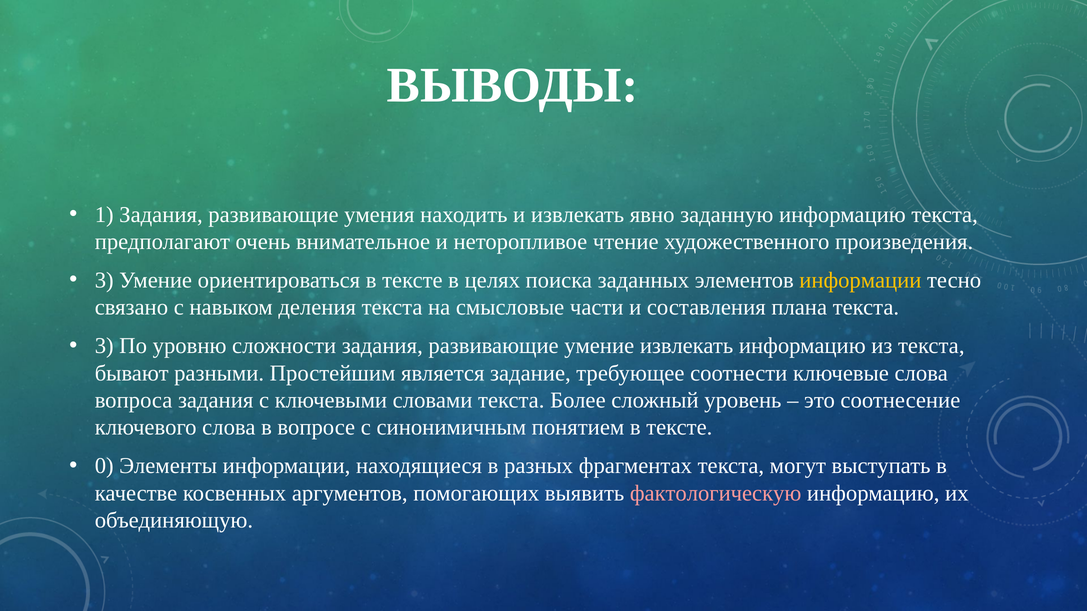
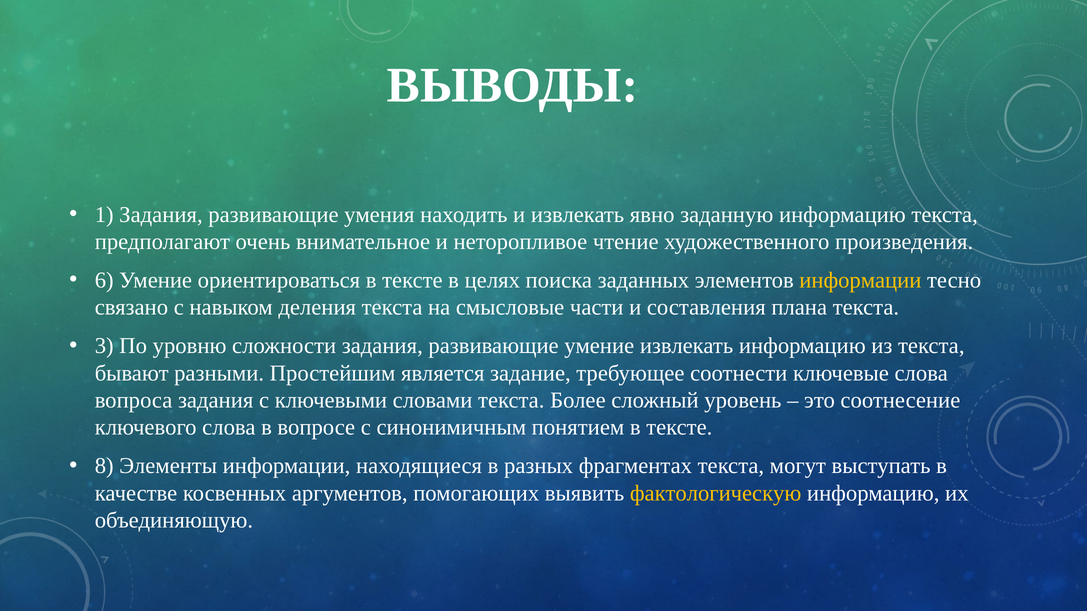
3 at (104, 280): 3 -> 6
0: 0 -> 8
фактологическую colour: pink -> yellow
